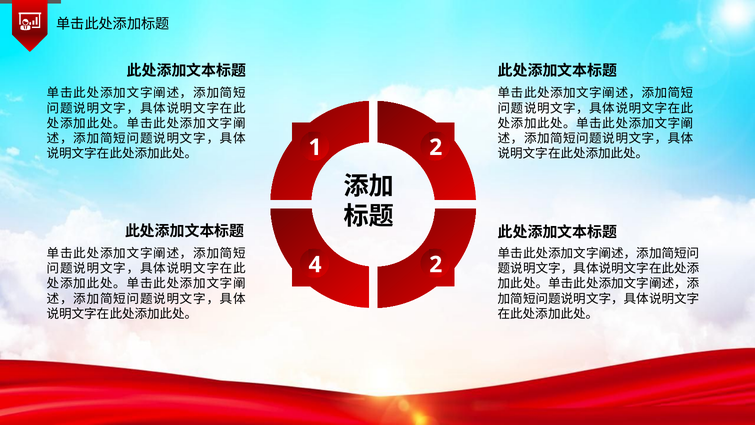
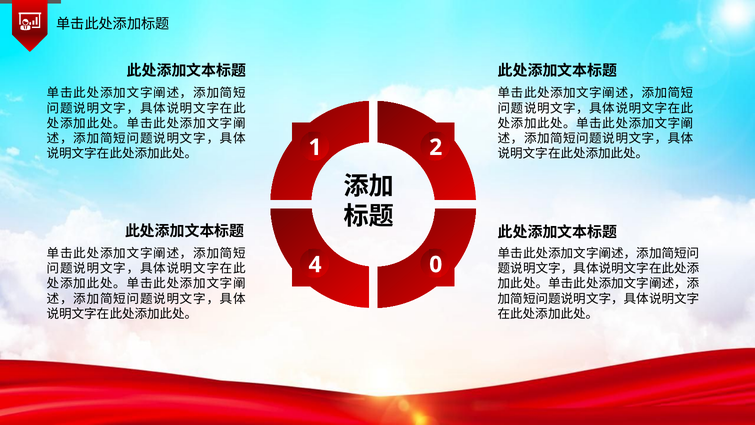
4 2: 2 -> 0
